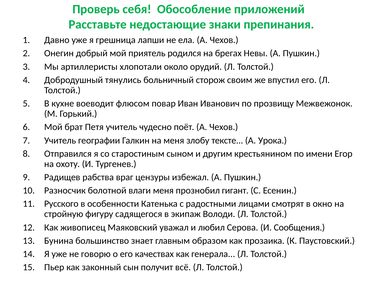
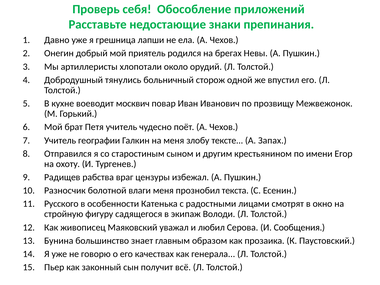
своим: своим -> одной
флюсом: флюсом -> москвич
Урока: Урока -> Запах
гигант: гигант -> текста
